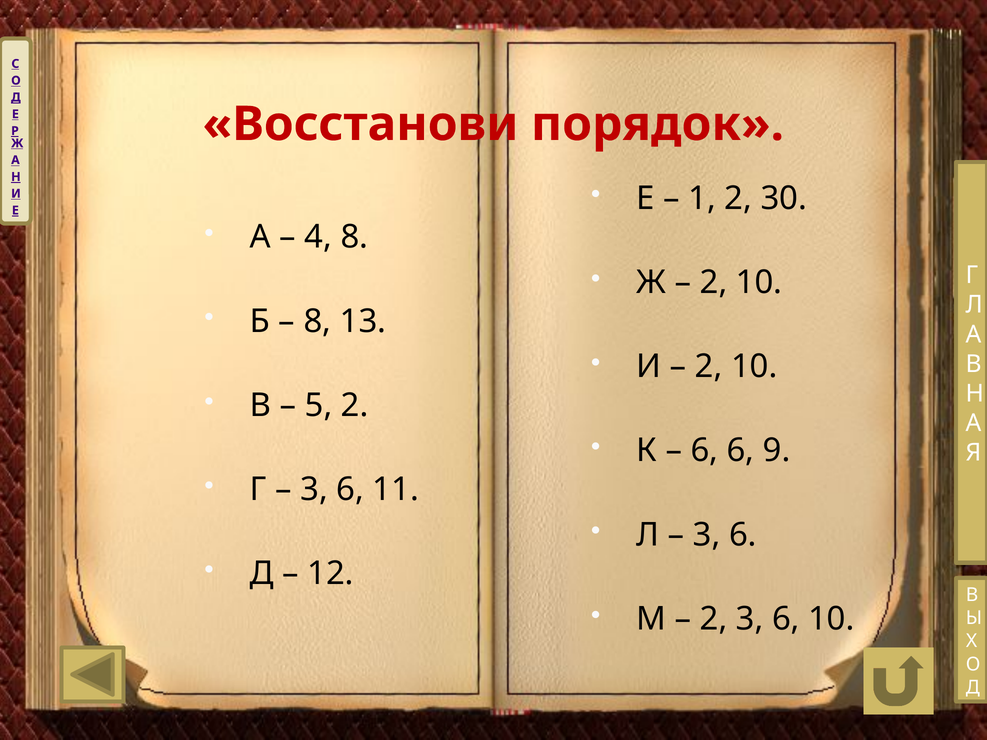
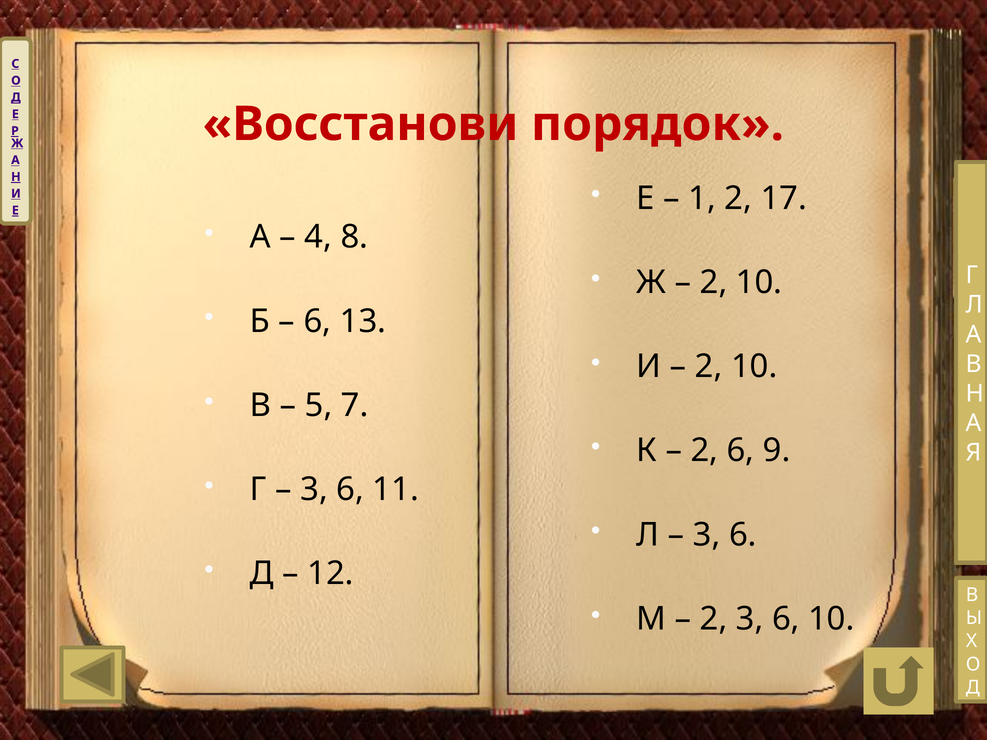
30: 30 -> 17
8 at (317, 321): 8 -> 6
5 2: 2 -> 7
6 at (704, 451): 6 -> 2
